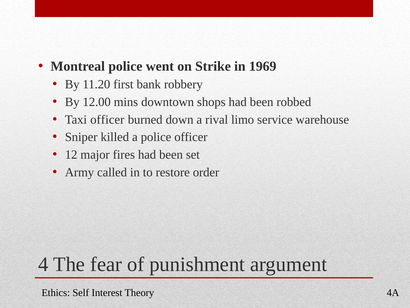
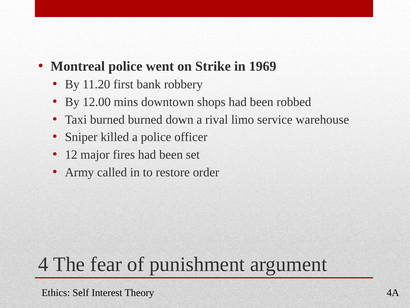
Taxi officer: officer -> burned
